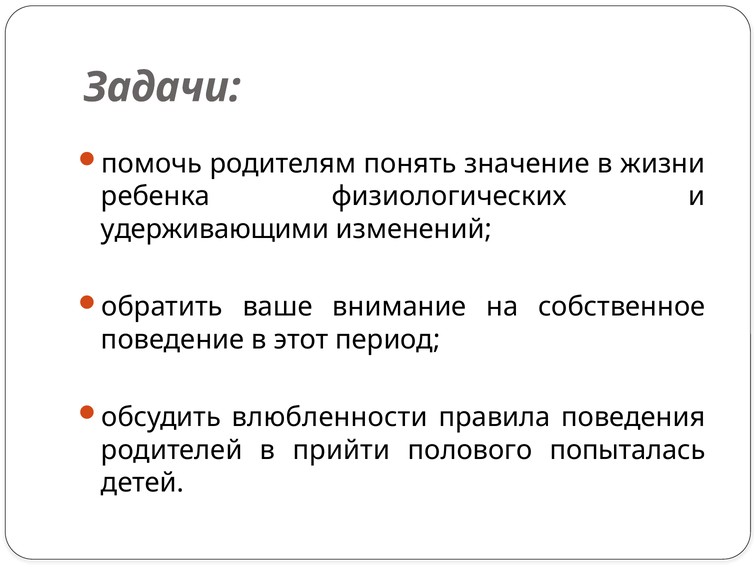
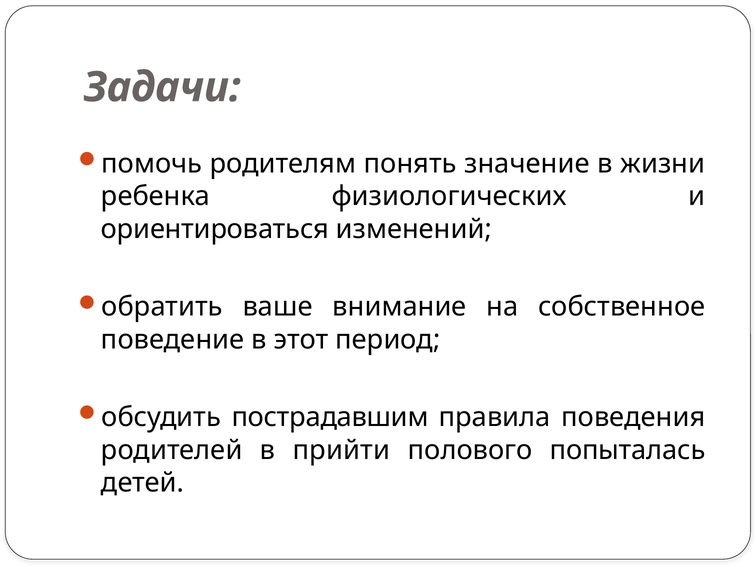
удерживающими: удерживающими -> ориентироваться
влюбленности: влюбленности -> пострадавшим
